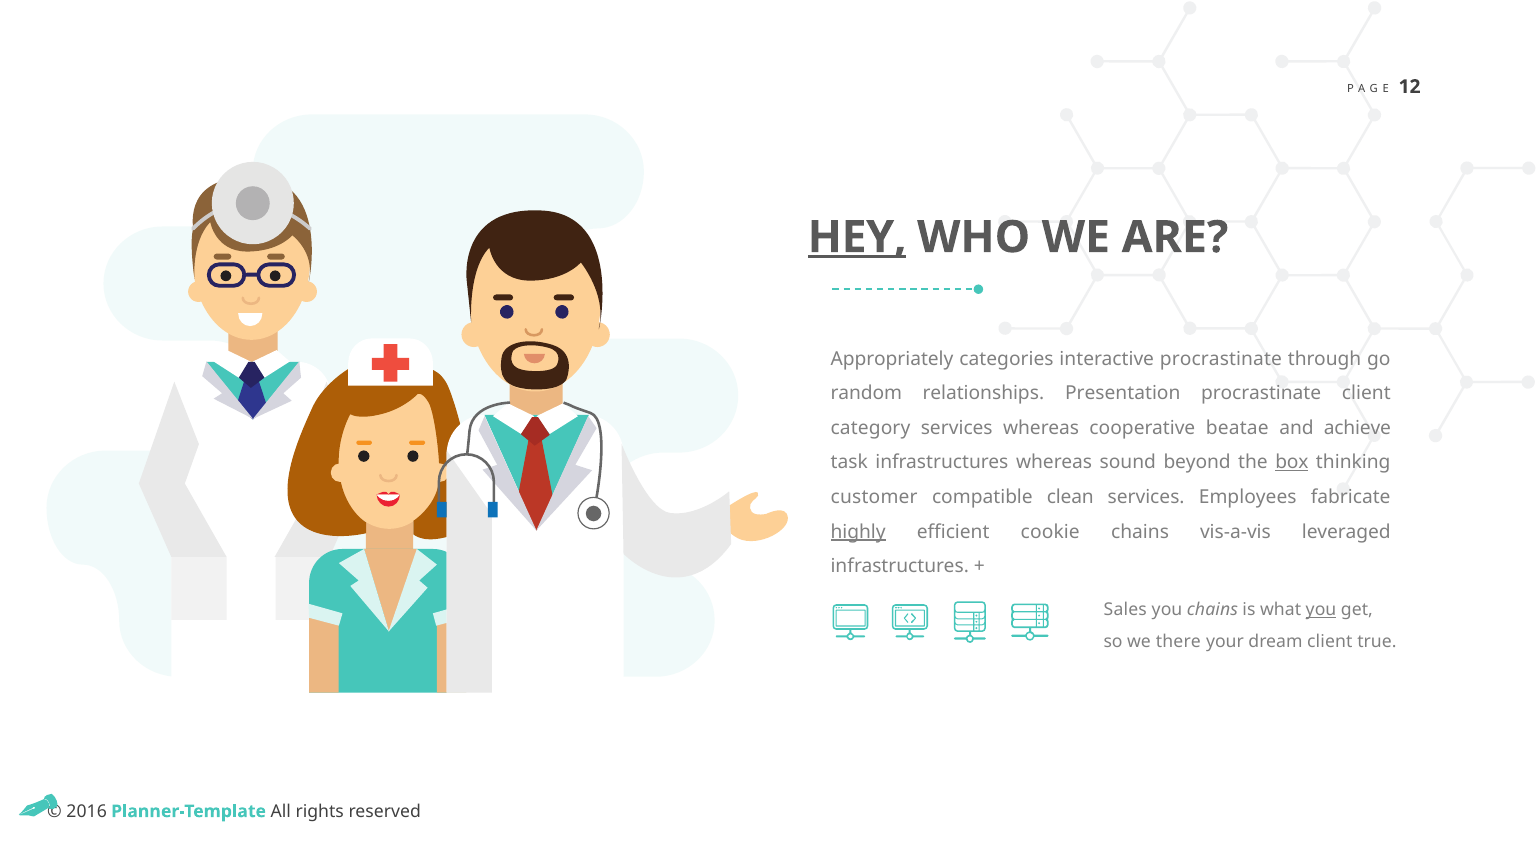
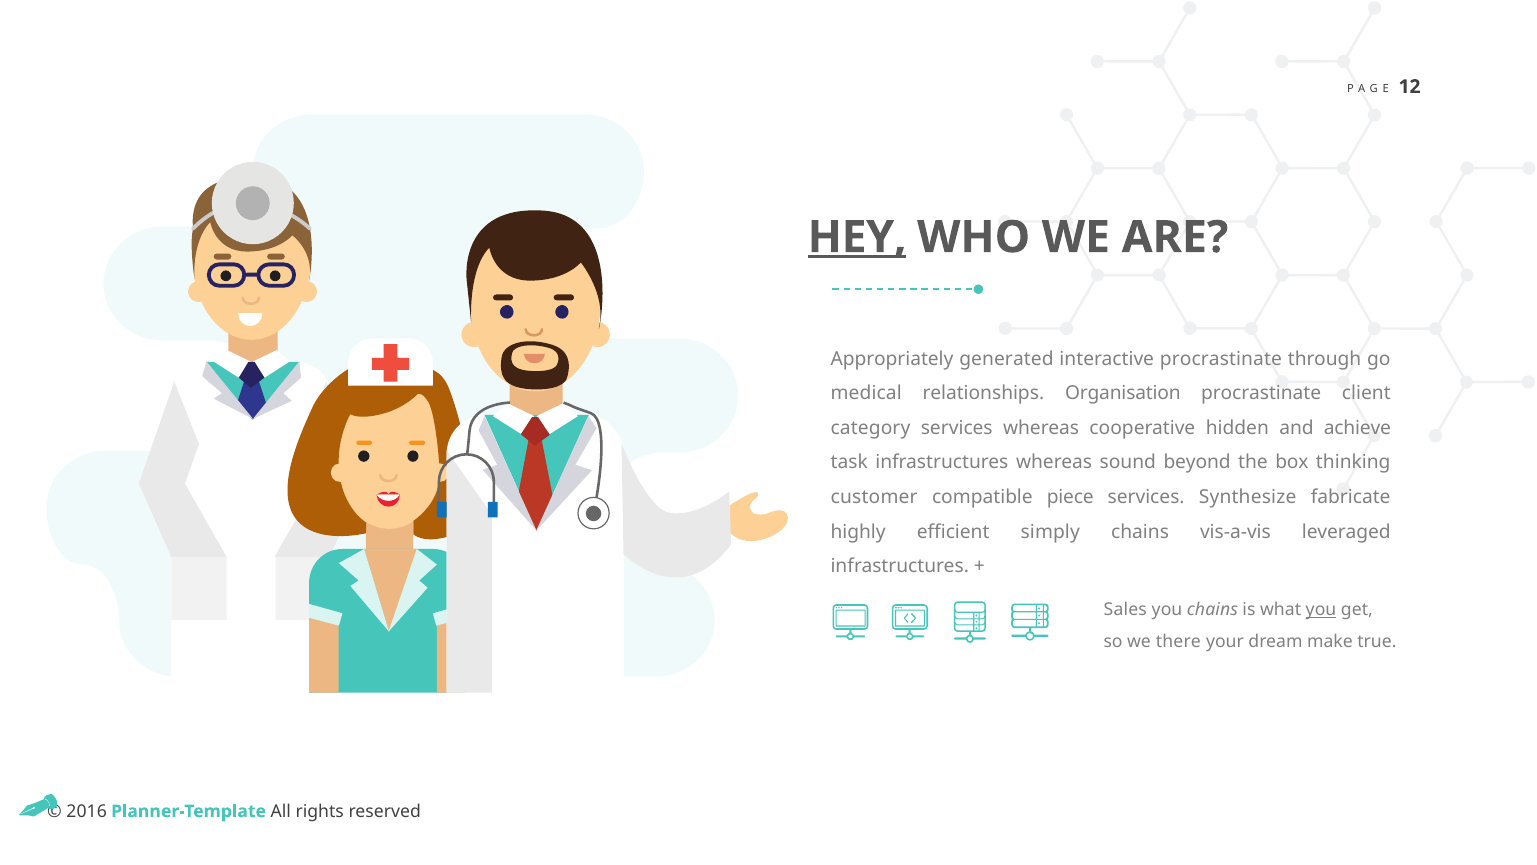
categories: categories -> generated
random: random -> medical
Presentation: Presentation -> Organisation
beatae: beatae -> hidden
box underline: present -> none
clean: clean -> piece
Employees: Employees -> Synthesize
highly underline: present -> none
cookie: cookie -> simply
dream client: client -> make
